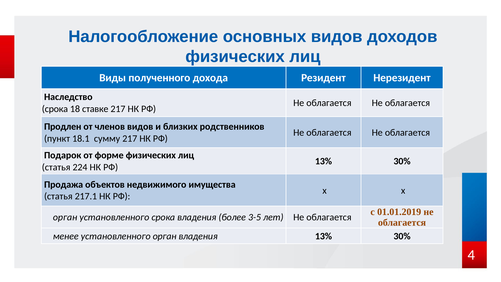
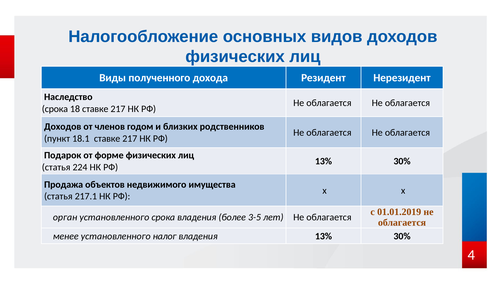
Продлен at (63, 127): Продлен -> Доходов
членов видов: видов -> годом
18.1 сумму: сумму -> ставке
установленного орган: орган -> налог
